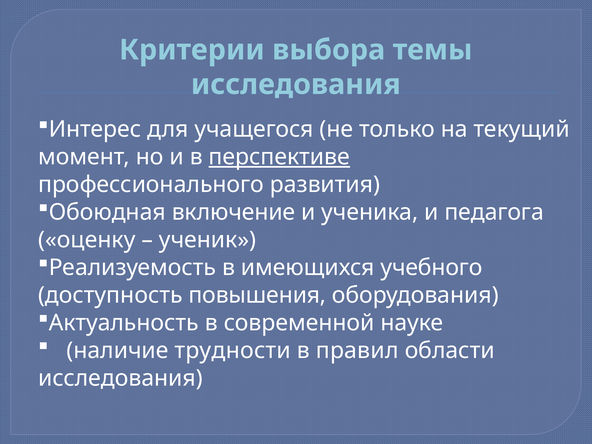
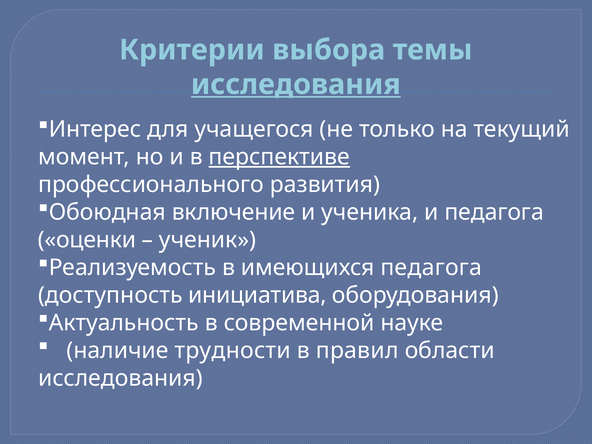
исследования at (296, 84) underline: none -> present
оценку: оценку -> оценки
имеющихся учебного: учебного -> педагога
повышения: повышения -> инициатива
